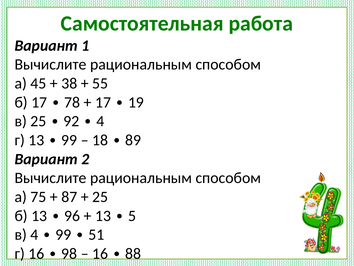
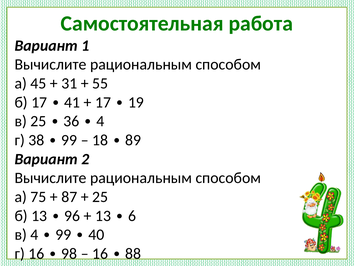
38: 38 -> 31
78: 78 -> 41
92: 92 -> 36
г 13: 13 -> 38
5: 5 -> 6
51: 51 -> 40
